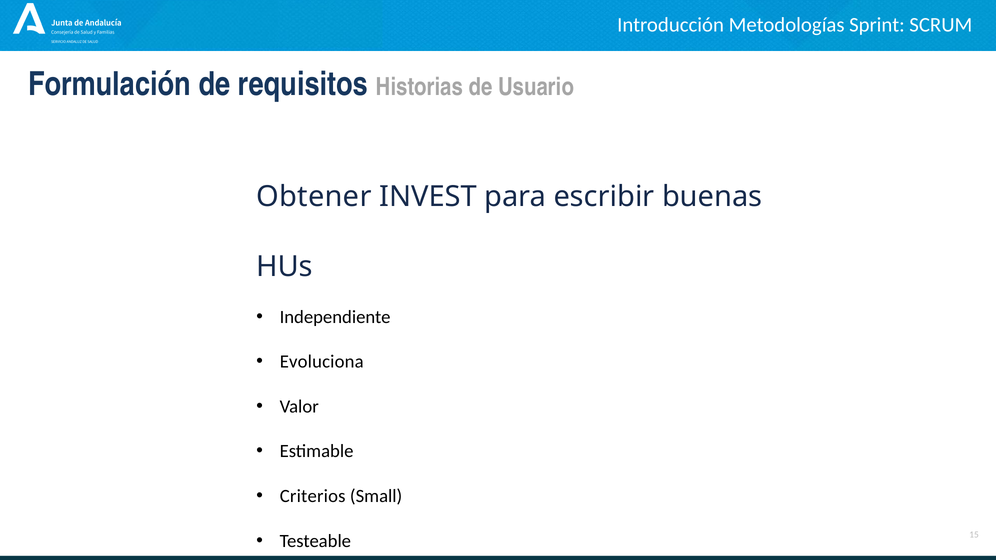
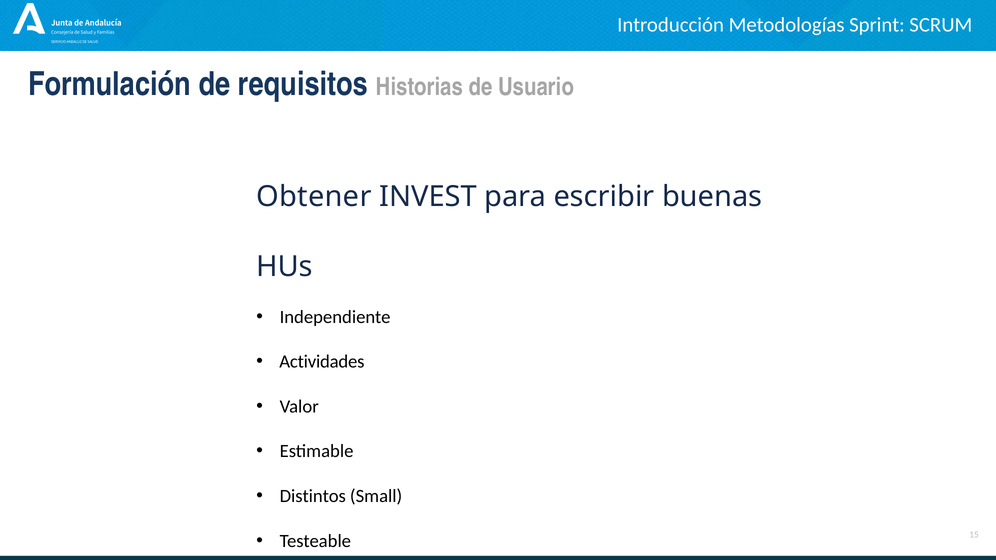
Evoluciona: Evoluciona -> Actividades
Criterios: Criterios -> Distintos
